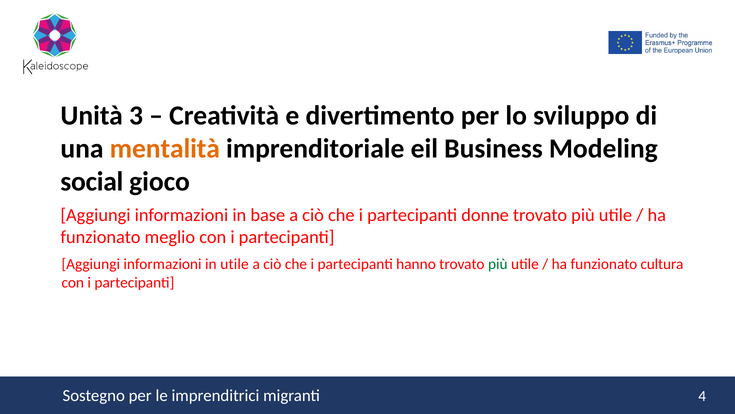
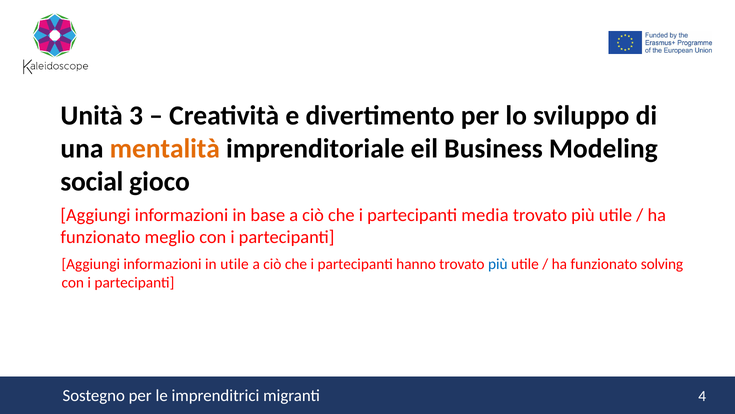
donne: donne -> media
più at (498, 264) colour: green -> blue
cultura: cultura -> solving
